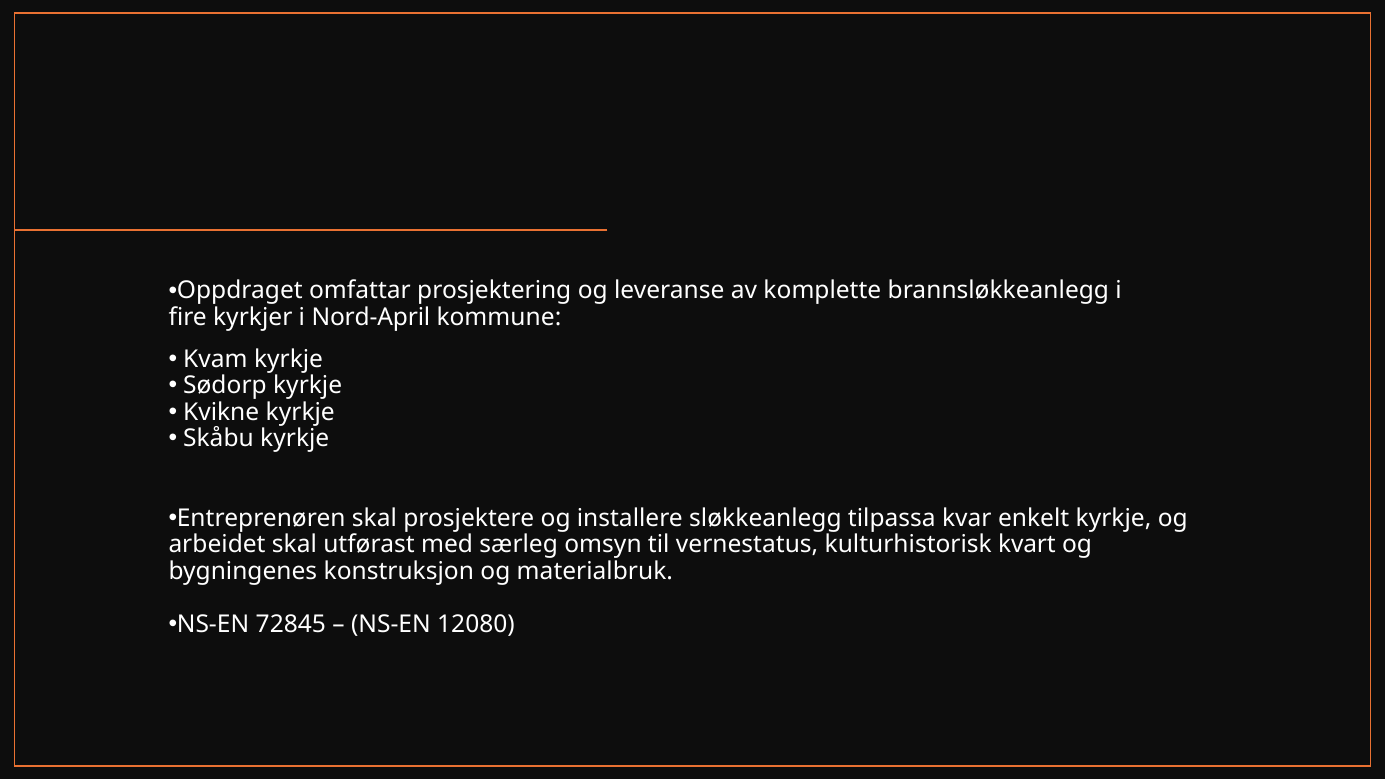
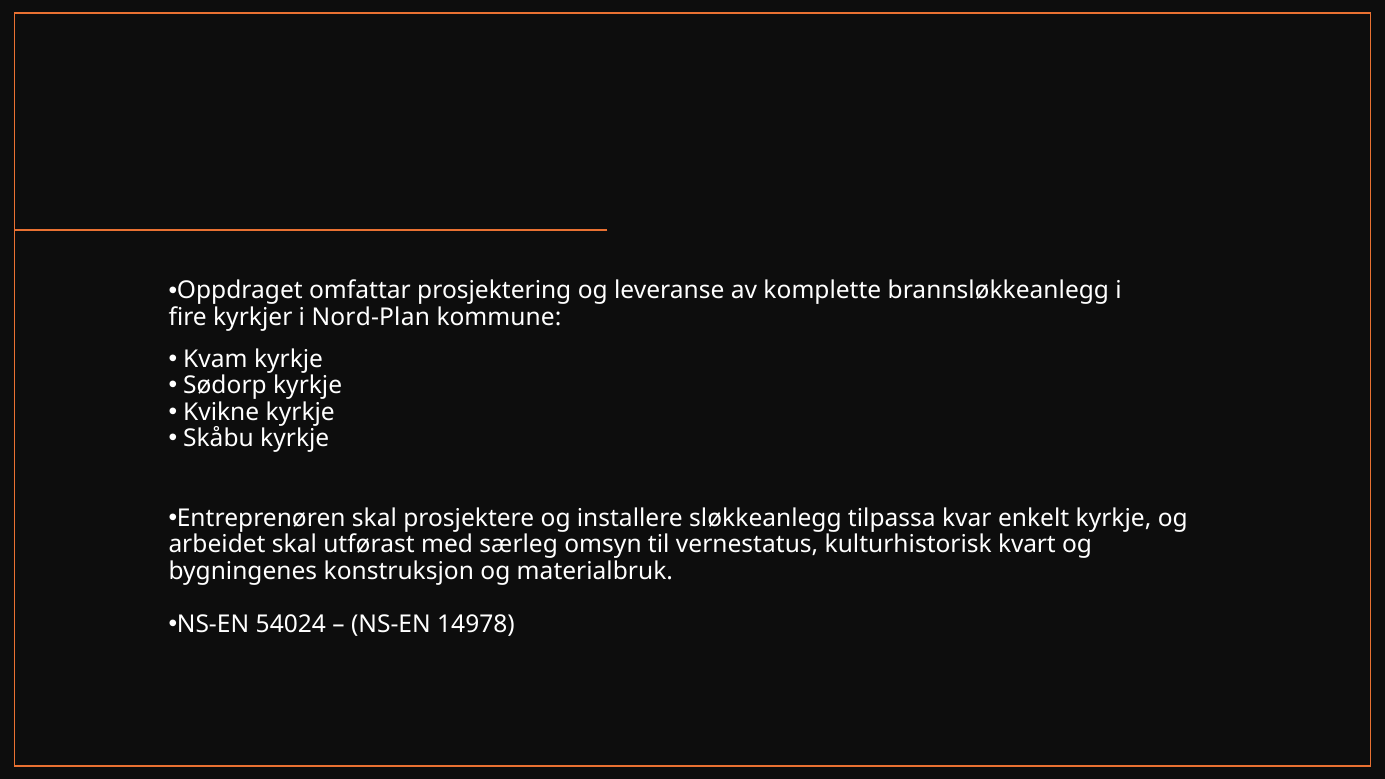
Nord-April: Nord-April -> Nord-Plan
72845: 72845 -> 54024
12080: 12080 -> 14978
